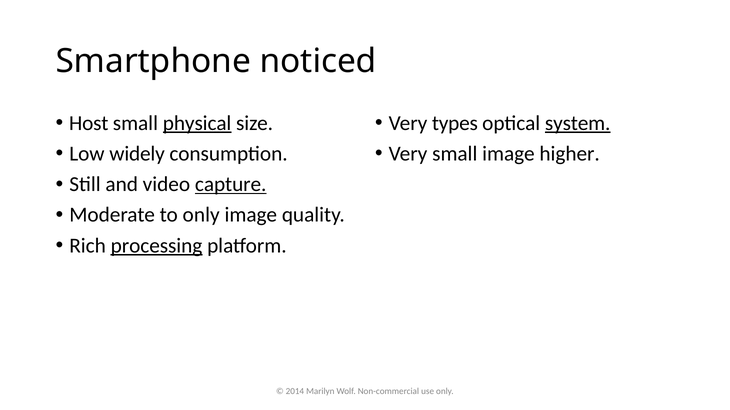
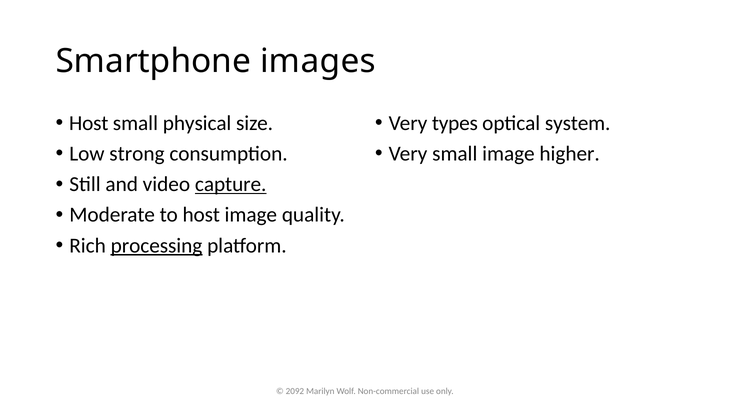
noticed: noticed -> images
physical underline: present -> none
system underline: present -> none
widely: widely -> strong
to only: only -> host
2014: 2014 -> 2092
